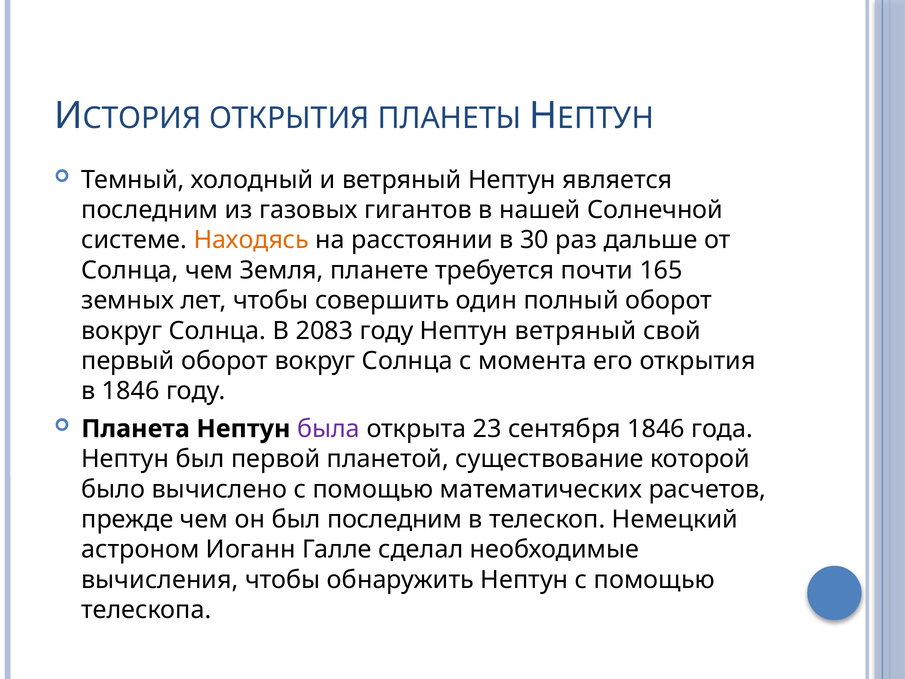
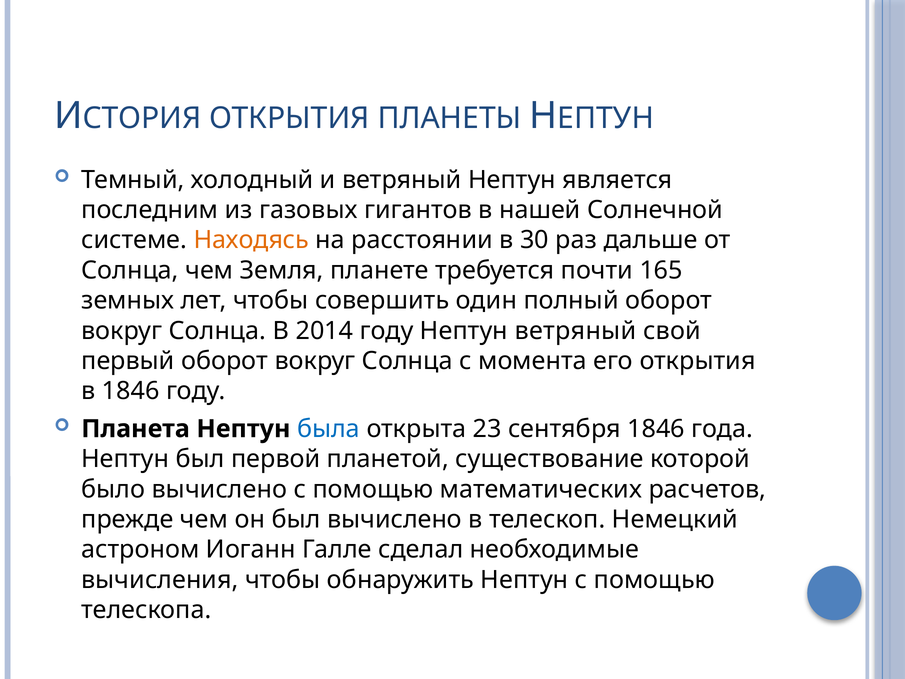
2083: 2083 -> 2014
была colour: purple -> blue
был последним: последним -> вычислено
